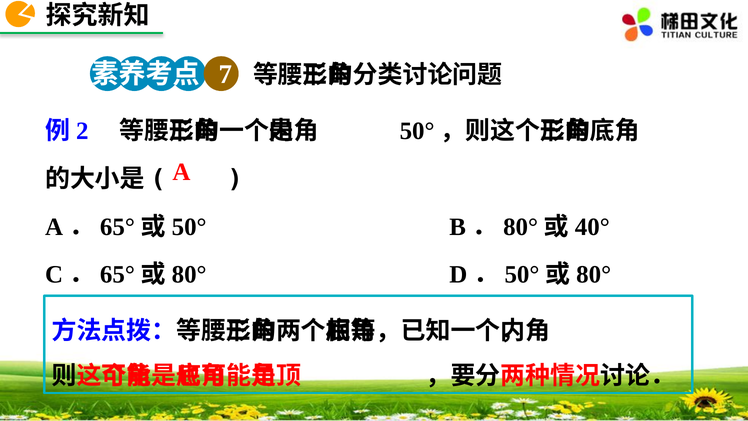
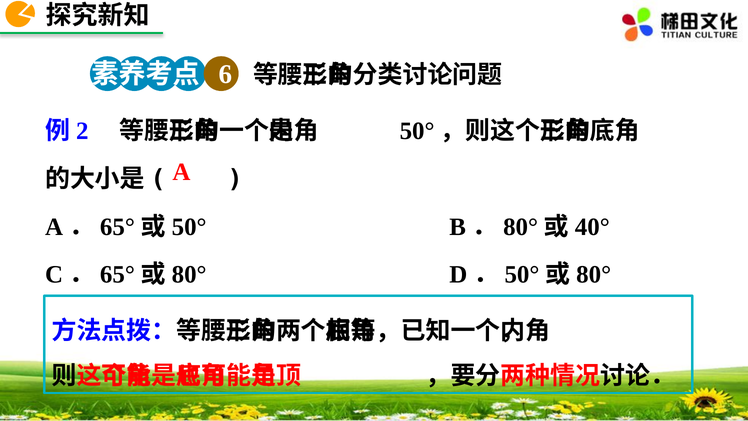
7: 7 -> 6
